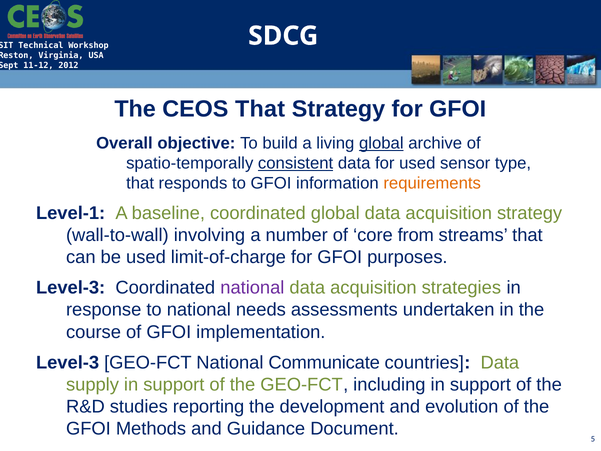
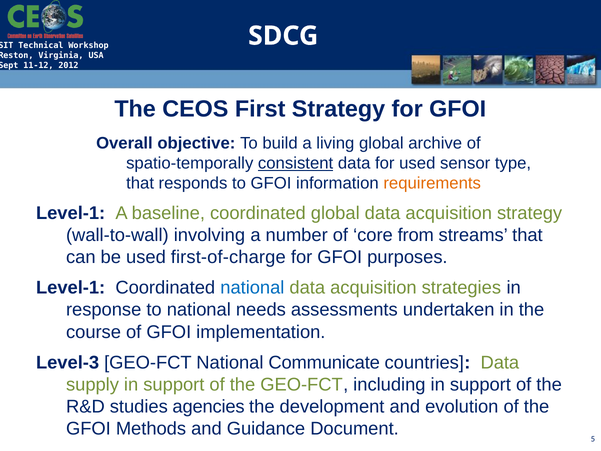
CEOS That: That -> First
global at (381, 143) underline: present -> none
limit-of-charge: limit-of-charge -> first-of-charge
Level-3 at (71, 288): Level-3 -> Level-1
national at (252, 288) colour: purple -> blue
reporting: reporting -> agencies
